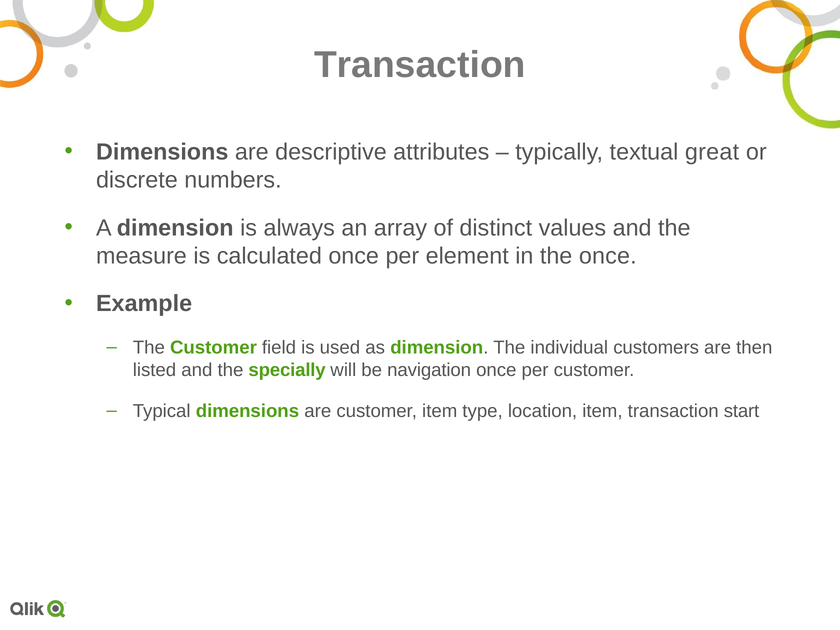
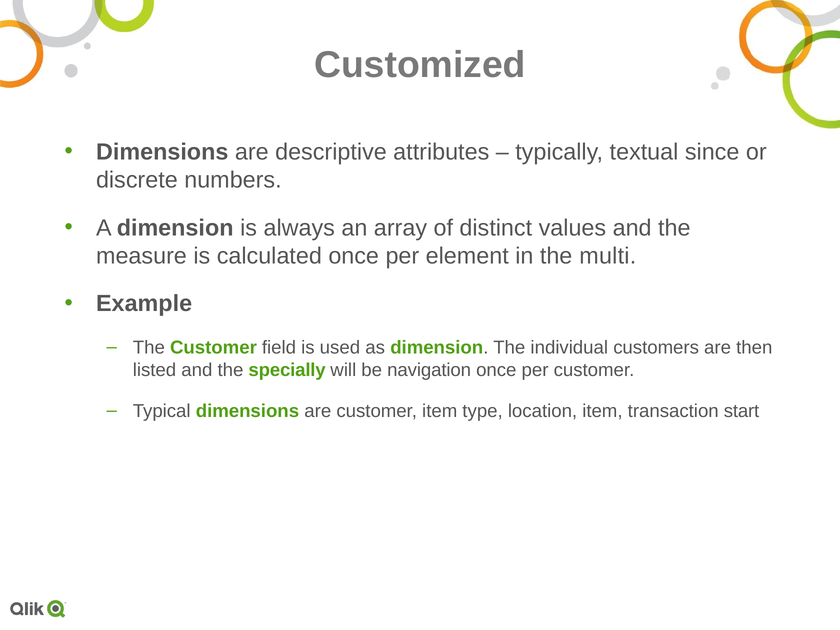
Transaction at (420, 65): Transaction -> Customized
great: great -> since
the once: once -> multi
